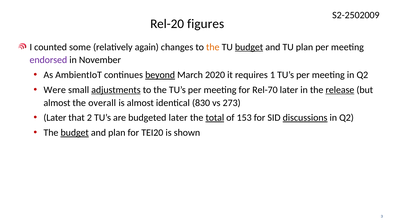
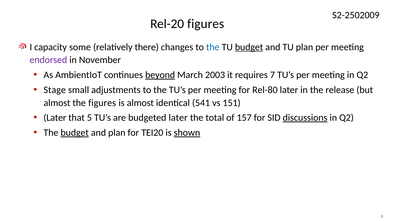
counted: counted -> capacity
again: again -> there
the at (213, 47) colour: orange -> blue
2020: 2020 -> 2003
1: 1 -> 7
Were: Were -> Stage
adjustments underline: present -> none
Rel-70: Rel-70 -> Rel-80
release underline: present -> none
the overall: overall -> figures
830: 830 -> 541
273: 273 -> 151
2: 2 -> 5
total underline: present -> none
153: 153 -> 157
shown underline: none -> present
